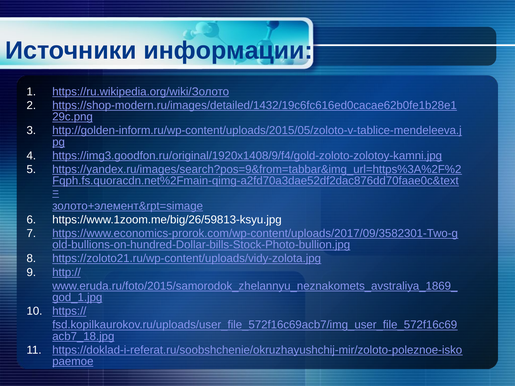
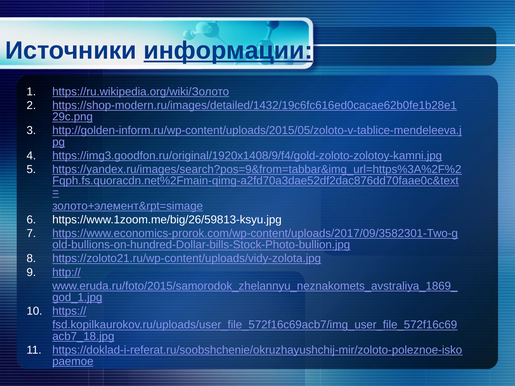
информации underline: none -> present
